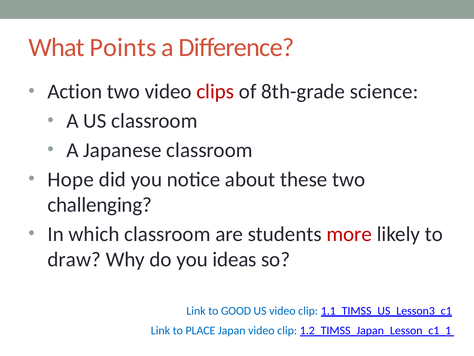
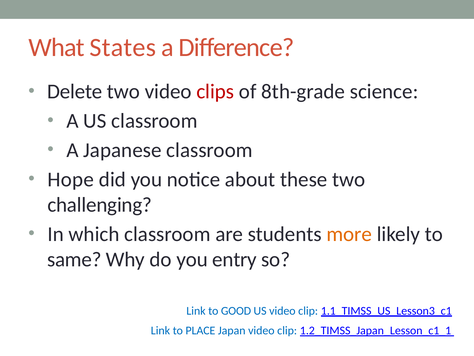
Points: Points -> States
Action: Action -> Delete
more colour: red -> orange
draw: draw -> same
ideas: ideas -> entry
